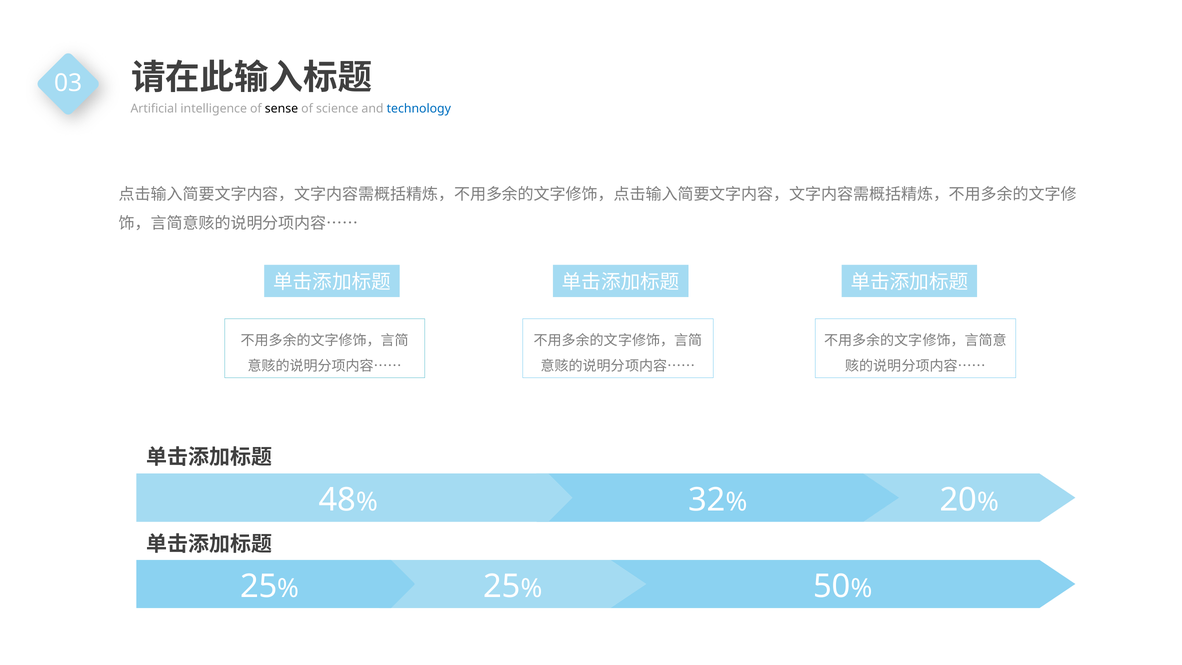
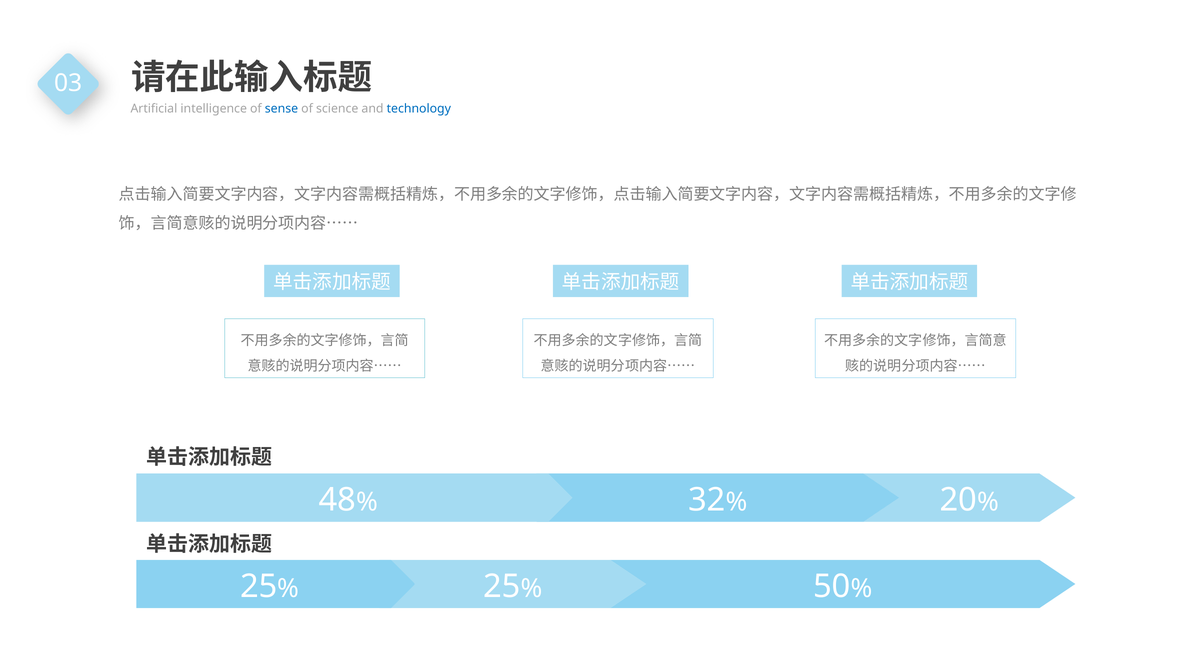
sense colour: black -> blue
